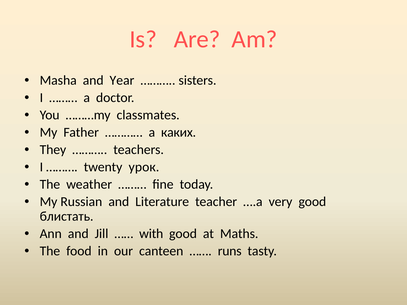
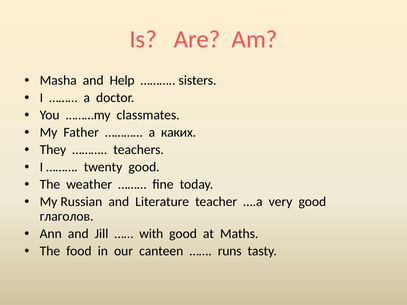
Year: Year -> Help
twenty урок: урок -> good
блистать: блистать -> глаголов
